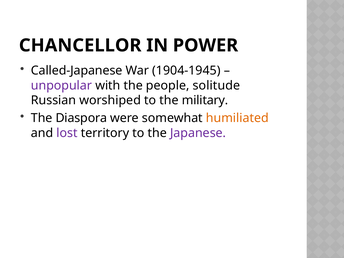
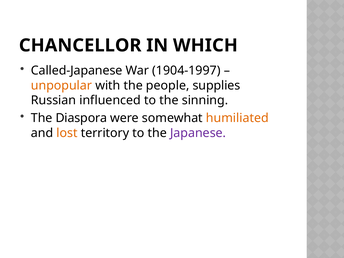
POWER: POWER -> WHICH
1904-1945: 1904-1945 -> 1904-1997
unpopular colour: purple -> orange
solitude: solitude -> supplies
worshiped: worshiped -> influenced
military: military -> sinning
lost colour: purple -> orange
